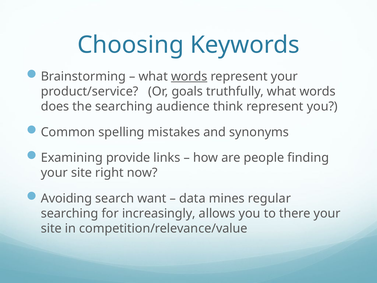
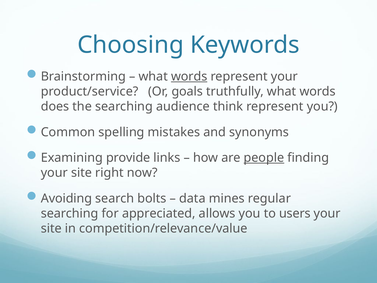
people underline: none -> present
want: want -> bolts
increasingly: increasingly -> appreciated
there: there -> users
